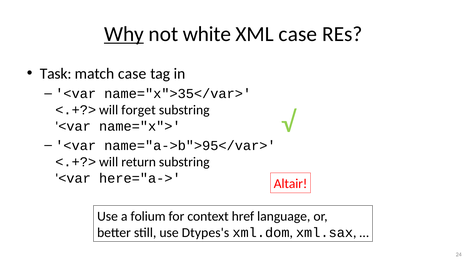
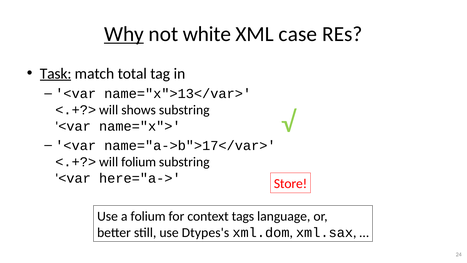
Task underline: none -> present
match case: case -> total
name="x">35</var>: name="x">35</var> -> name="x">13</var>
forget: forget -> shows
name="a->b">95</var>: name="a->b">95</var> -> name="a->b">17</var>
will return: return -> folium
Altair: Altair -> Store
href: href -> tags
